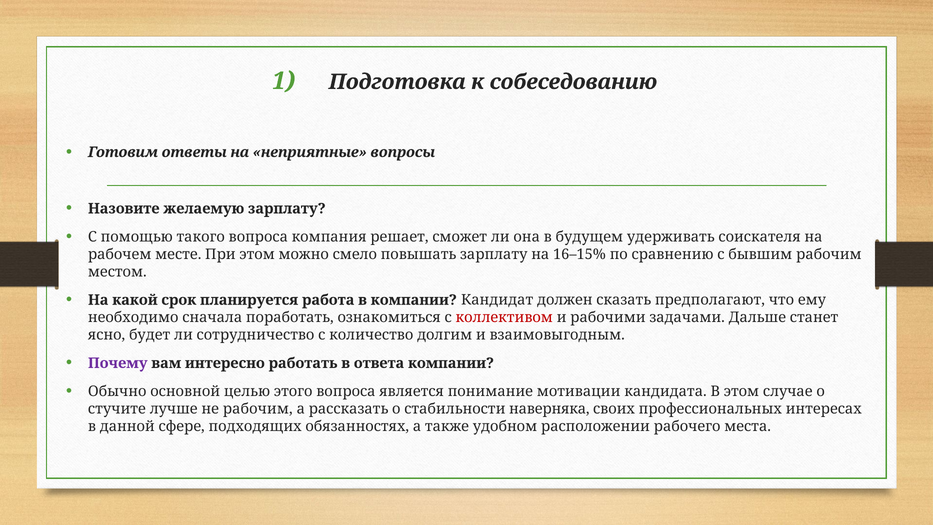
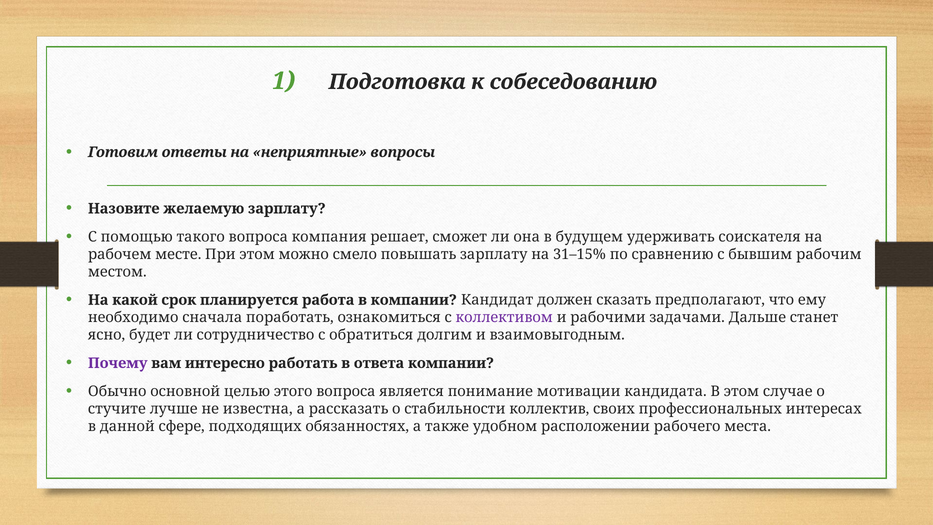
16–15%: 16–15% -> 31–15%
коллективом colour: red -> purple
количество: количество -> обратиться
не рабочим: рабочим -> известна
наверняка: наверняка -> коллектив
